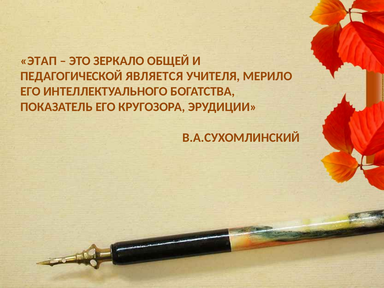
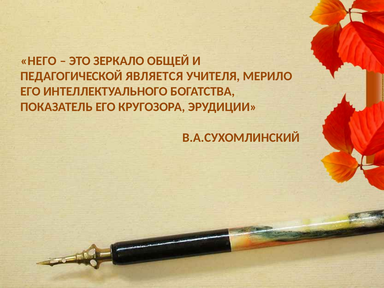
ЭТАП: ЭТАП -> НЕГО
